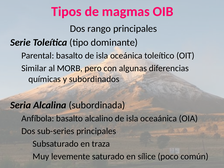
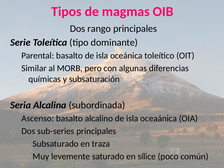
subordinados: subordinados -> subsaturación
Anfíbola: Anfíbola -> Ascenso
